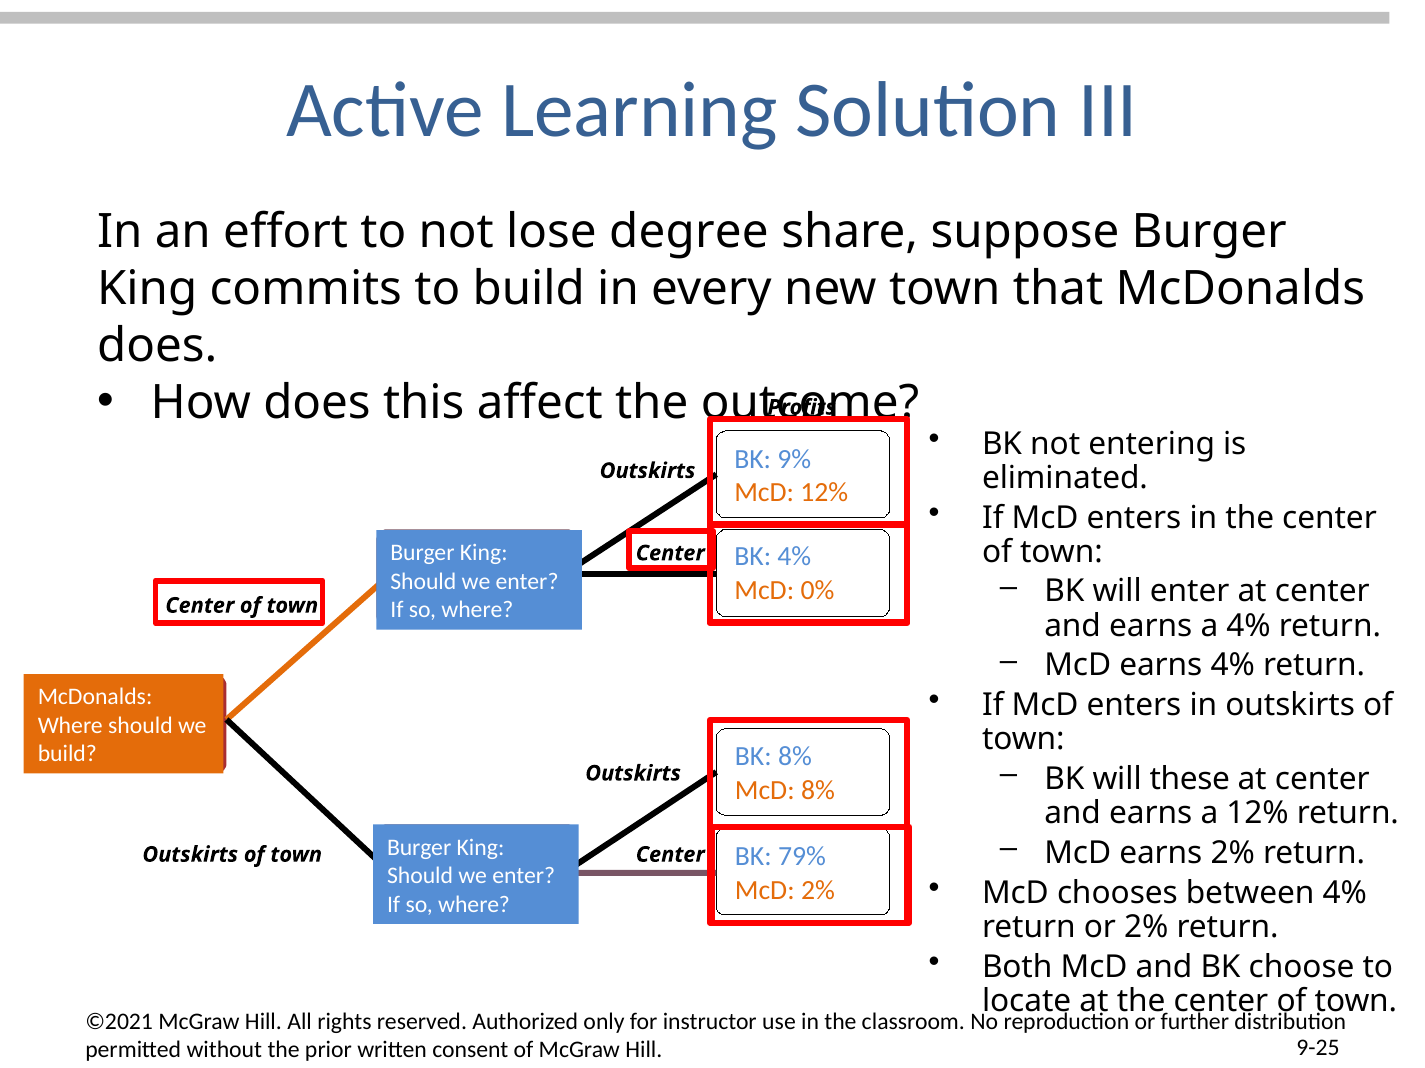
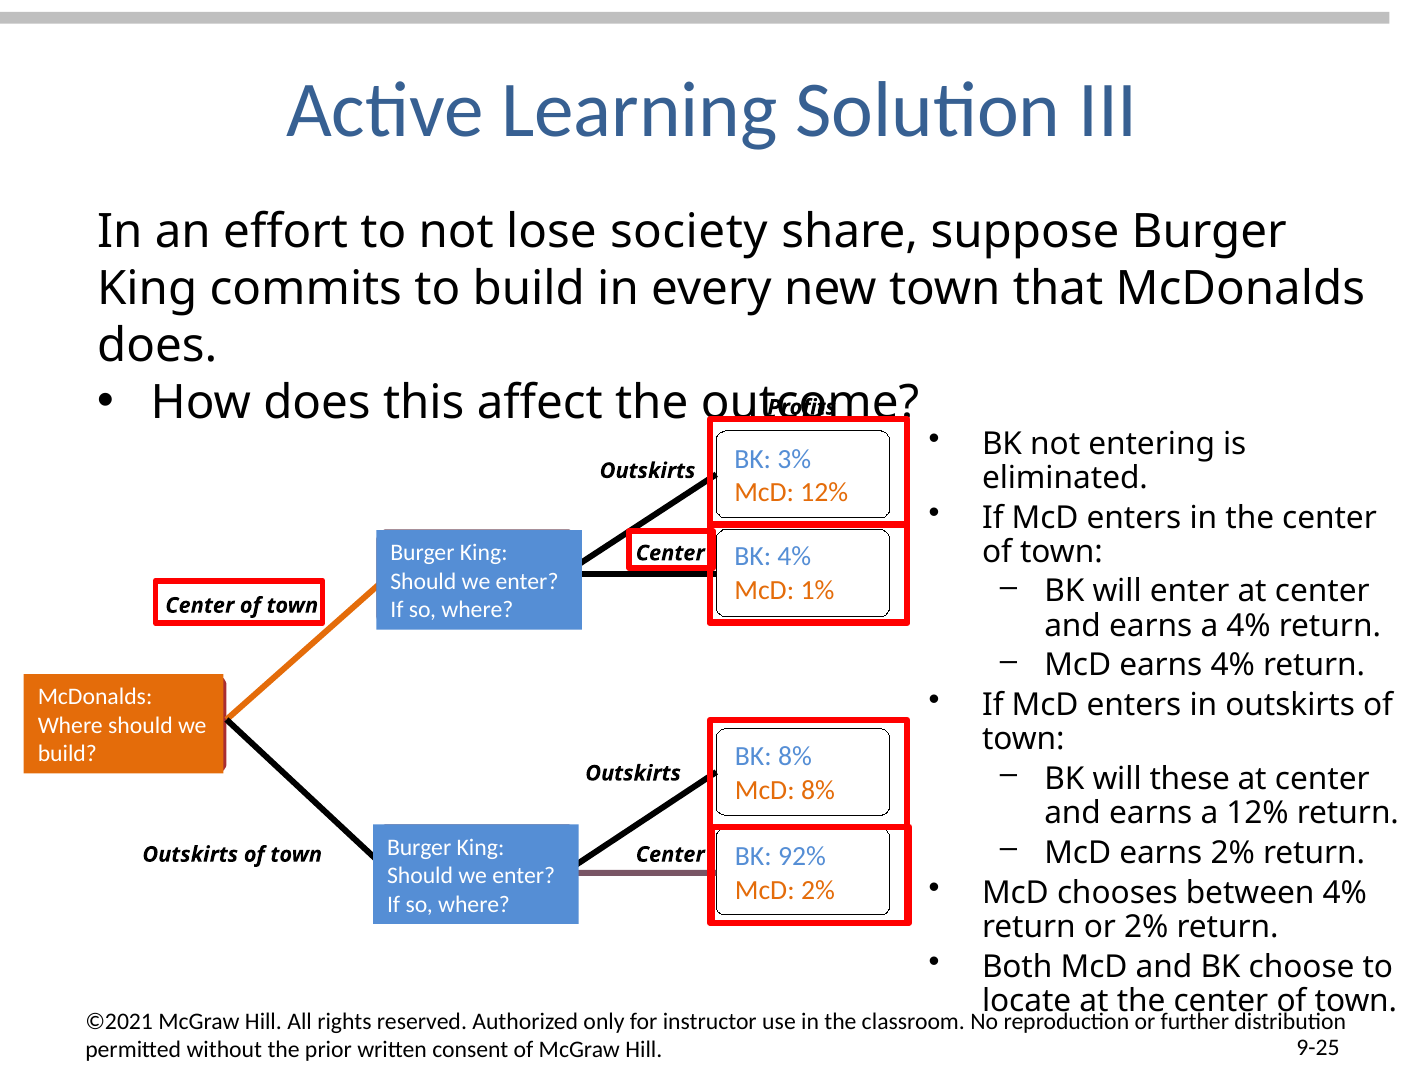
degree: degree -> society
9%: 9% -> 3%
0%: 0% -> 1%
79%: 79% -> 92%
